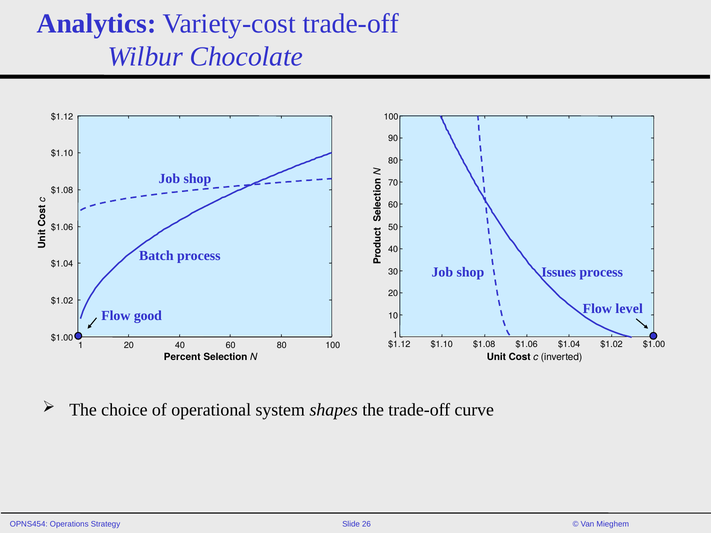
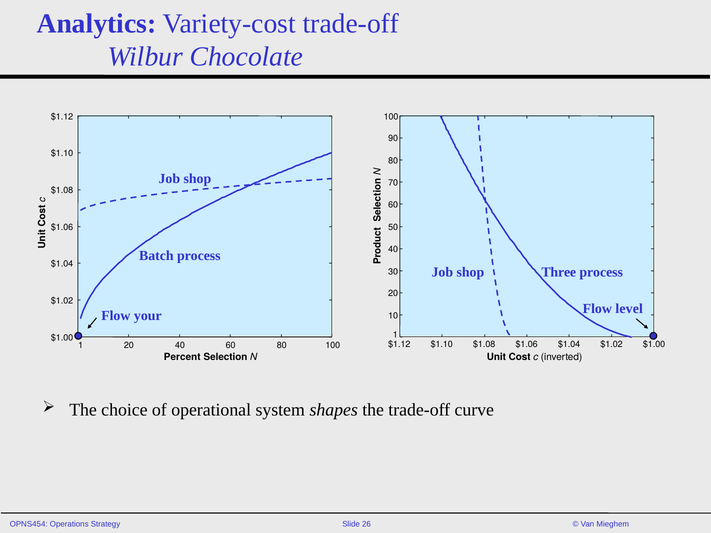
Issues: Issues -> Three
good: good -> your
